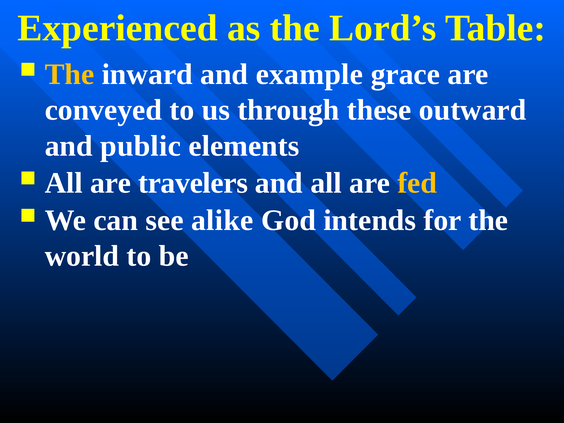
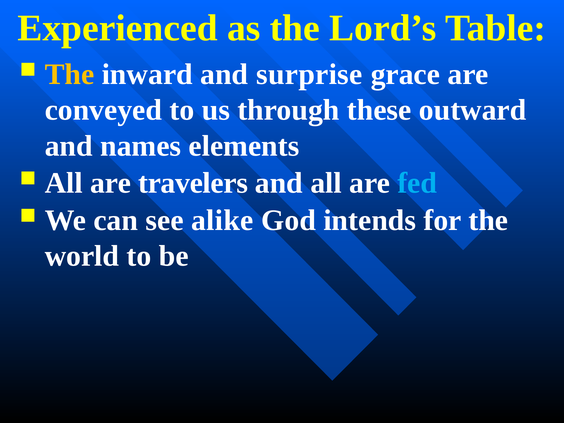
example: example -> surprise
public: public -> names
fed colour: yellow -> light blue
